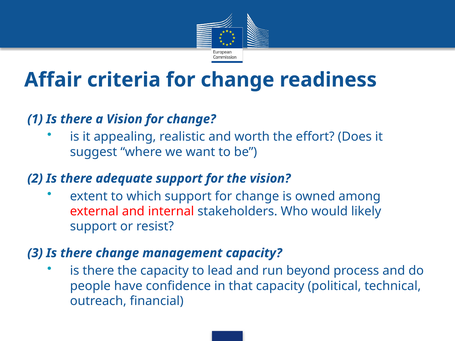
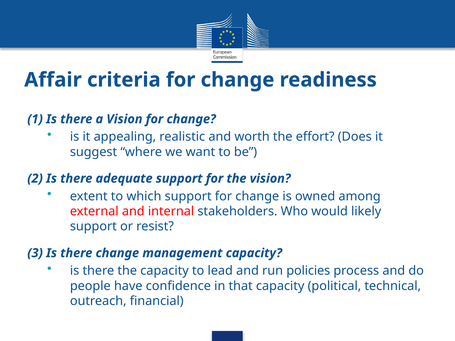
beyond: beyond -> policies
